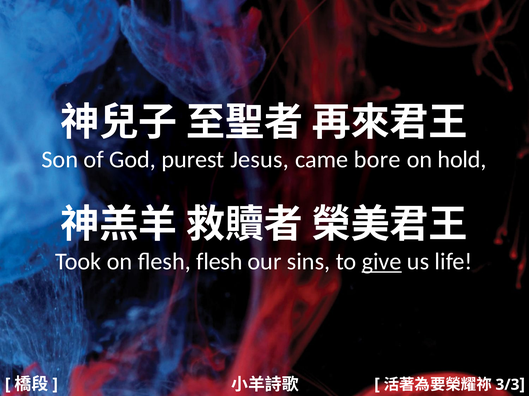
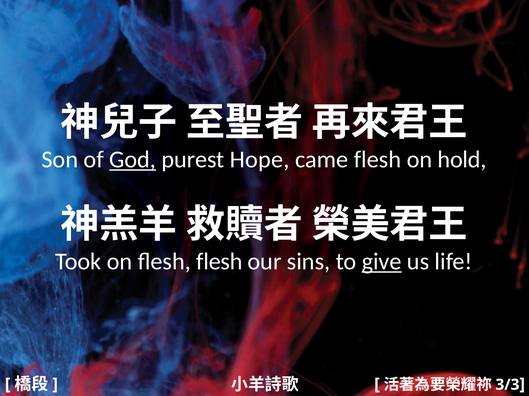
God underline: none -> present
Jesus: Jesus -> Hope
came bore: bore -> flesh
